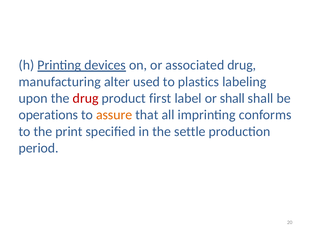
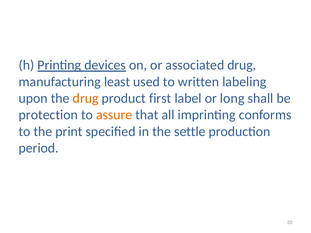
alter: alter -> least
plastics: plastics -> written
drug at (86, 98) colour: red -> orange
or shall: shall -> long
operations: operations -> protection
